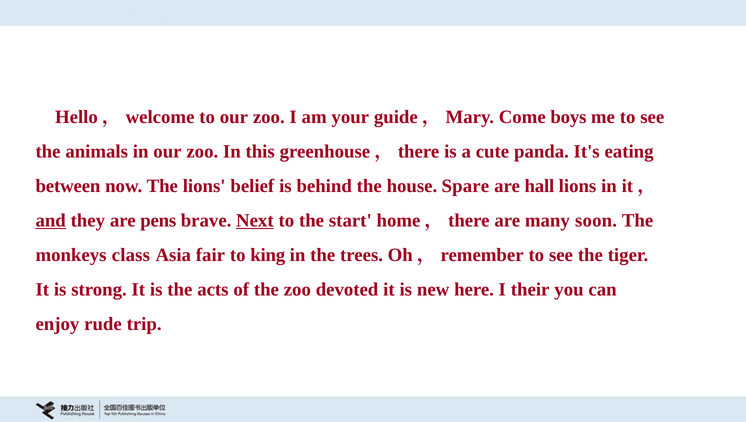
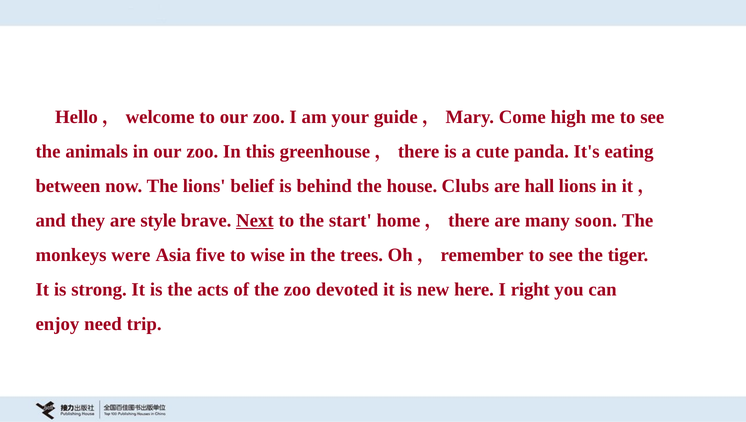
boys: boys -> high
Spare: Spare -> Clubs
and underline: present -> none
pens: pens -> style
class: class -> were
fair: fair -> five
king: king -> wise
their: their -> right
rude: rude -> need
